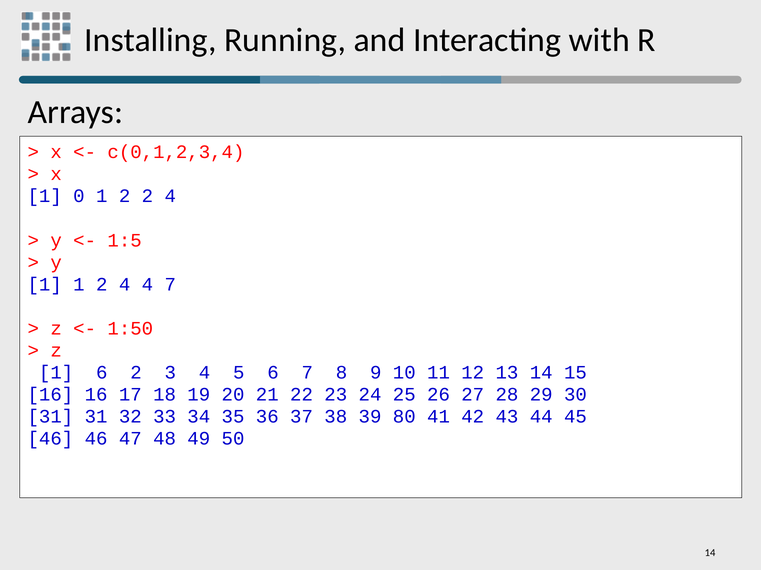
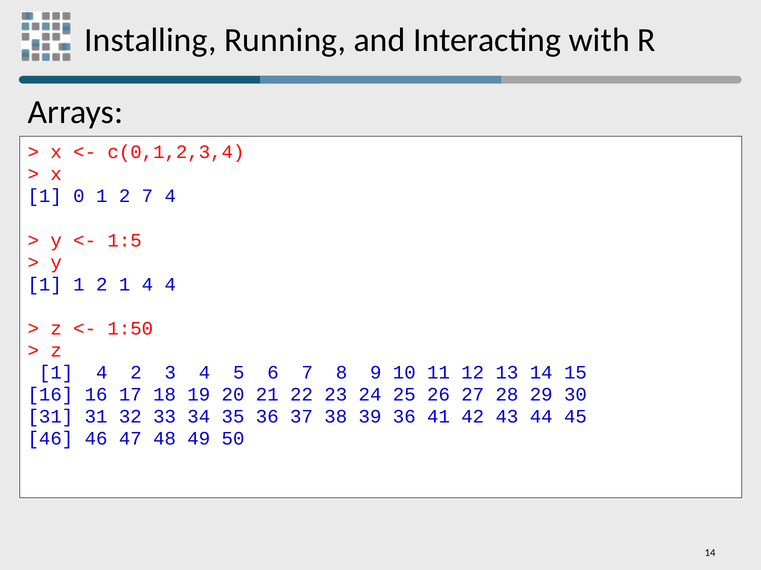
2 2: 2 -> 7
1 2 4: 4 -> 1
4 7: 7 -> 4
6 at (102, 373): 6 -> 4
39 80: 80 -> 36
